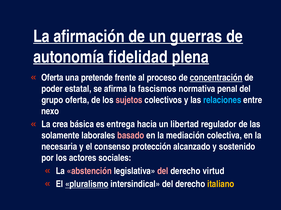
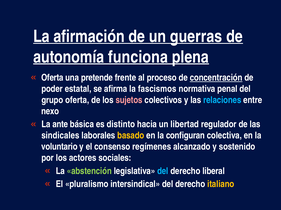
fidelidad: fidelidad -> funciona
crea: crea -> ante
entrega: entrega -> distinto
solamente: solamente -> sindicales
basado colour: pink -> yellow
mediación: mediación -> configuran
necesaria: necesaria -> voluntario
protección: protección -> regímenes
abstención colour: pink -> light green
del at (163, 172) colour: pink -> light blue
virtud: virtud -> liberal
pluralismo underline: present -> none
